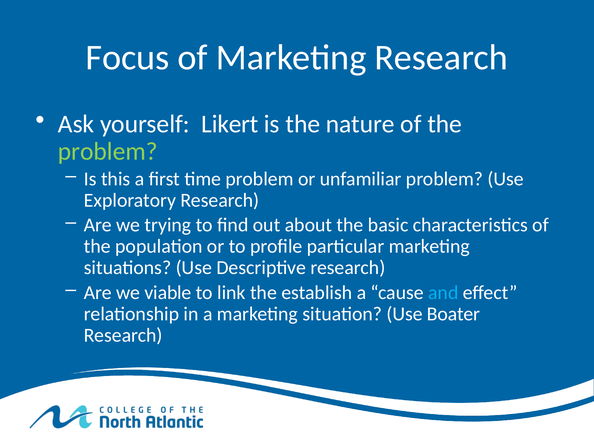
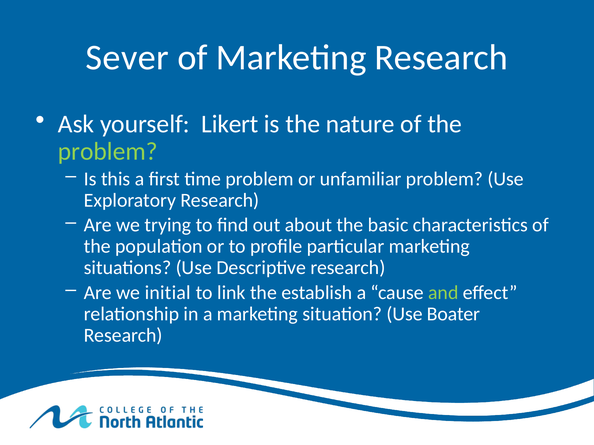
Focus: Focus -> Sever
viable: viable -> initial
and colour: light blue -> light green
